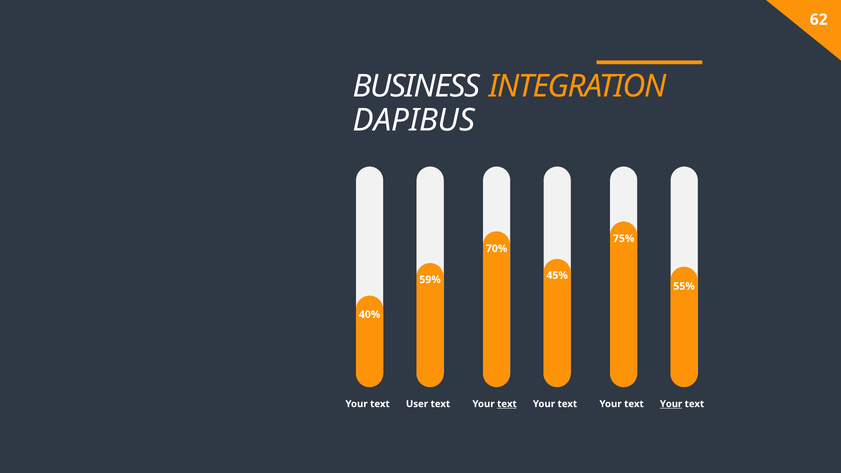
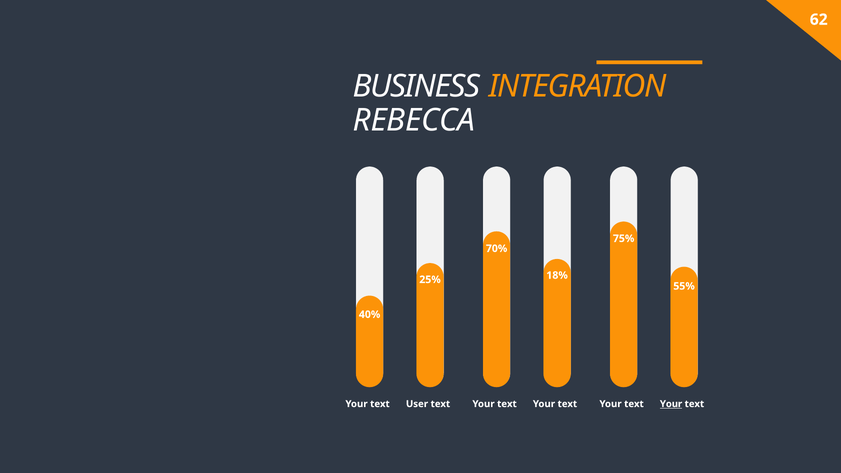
DAPIBUS: DAPIBUS -> REBECCA
45%: 45% -> 18%
59%: 59% -> 25%
text at (507, 404) underline: present -> none
